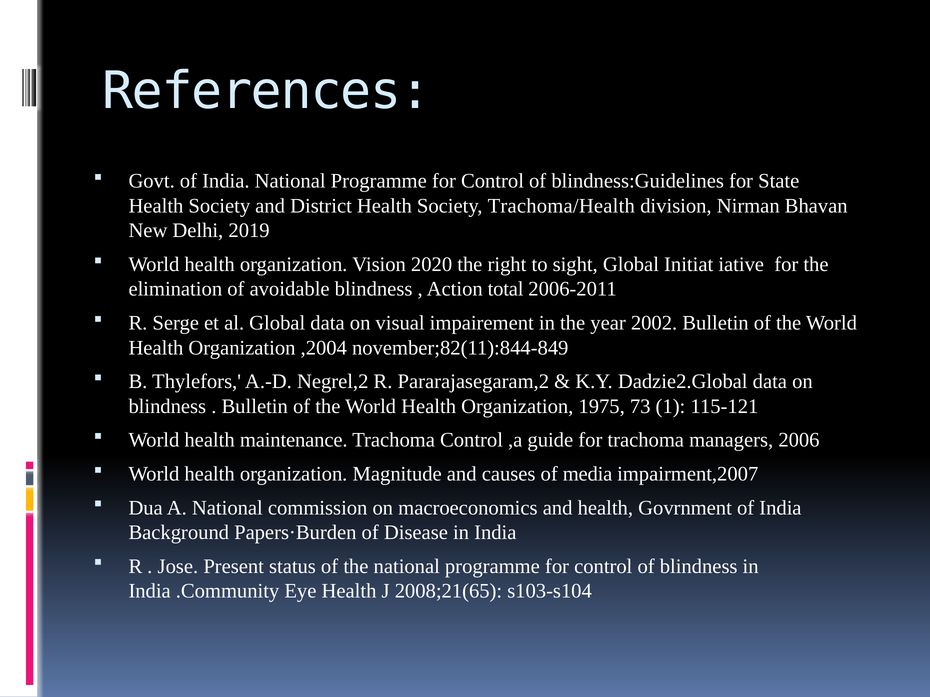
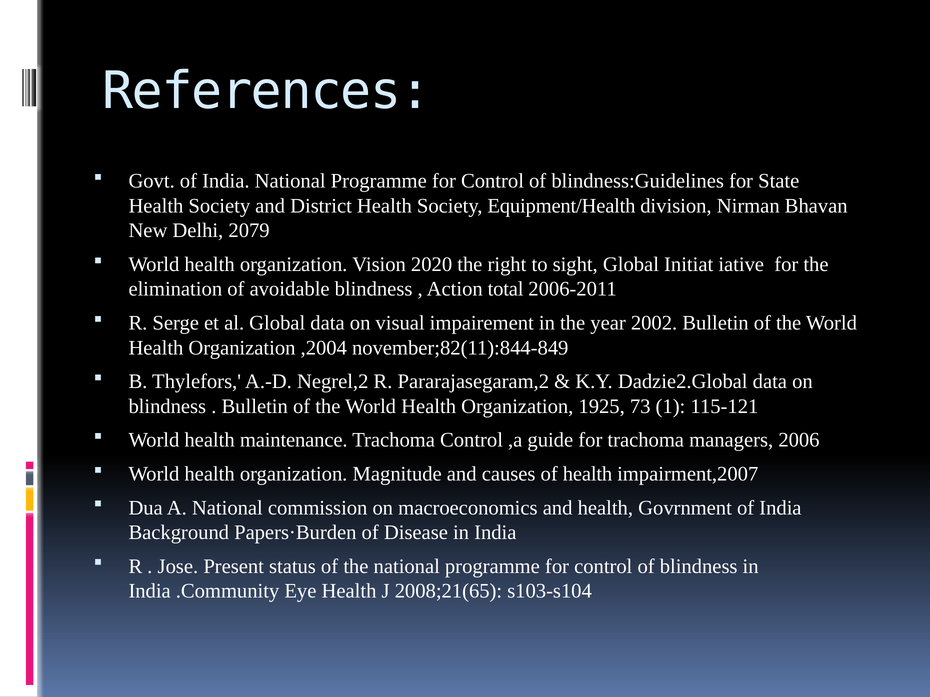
Trachoma/Health: Trachoma/Health -> Equipment/Health
2019: 2019 -> 2079
1975: 1975 -> 1925
of media: media -> health
